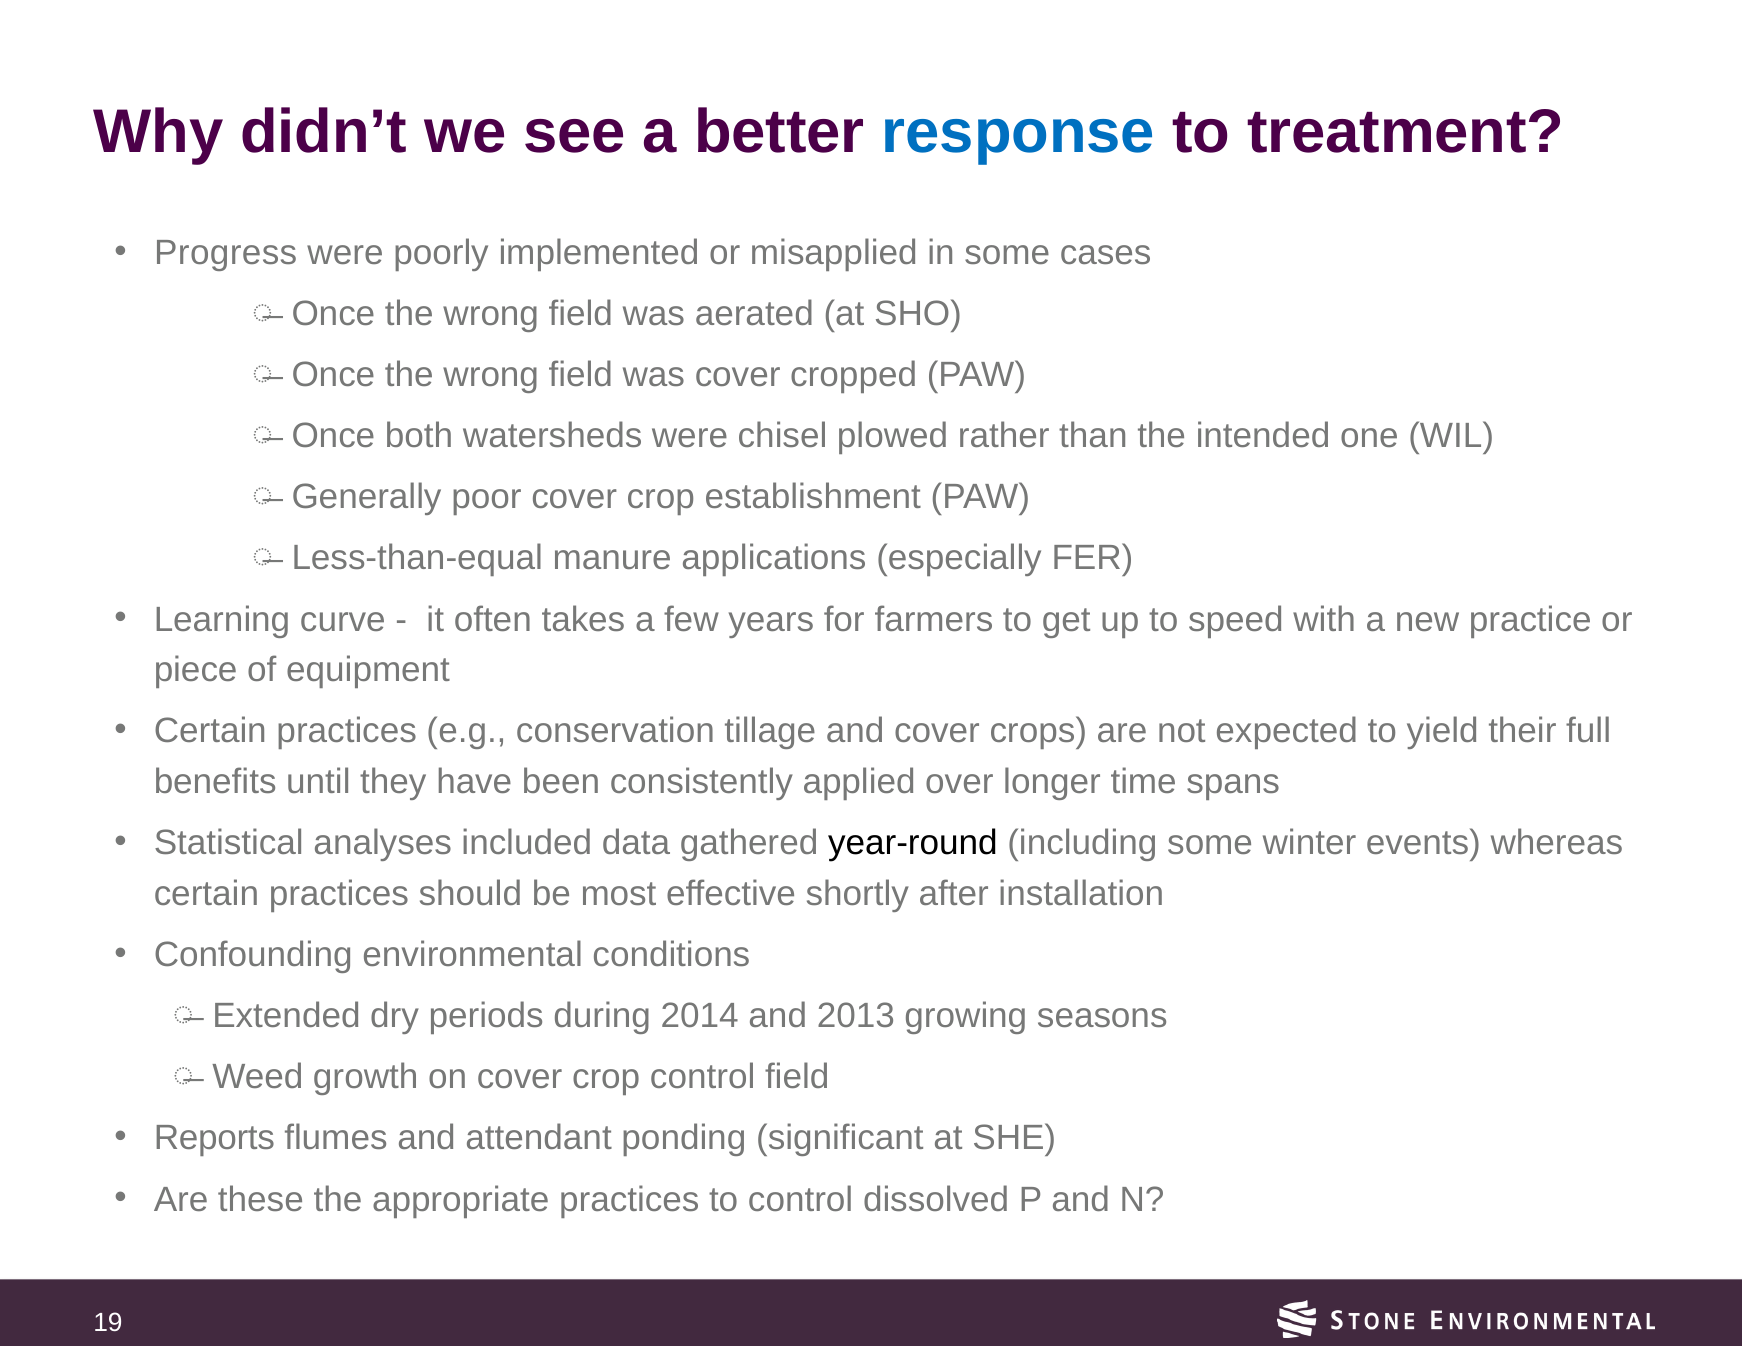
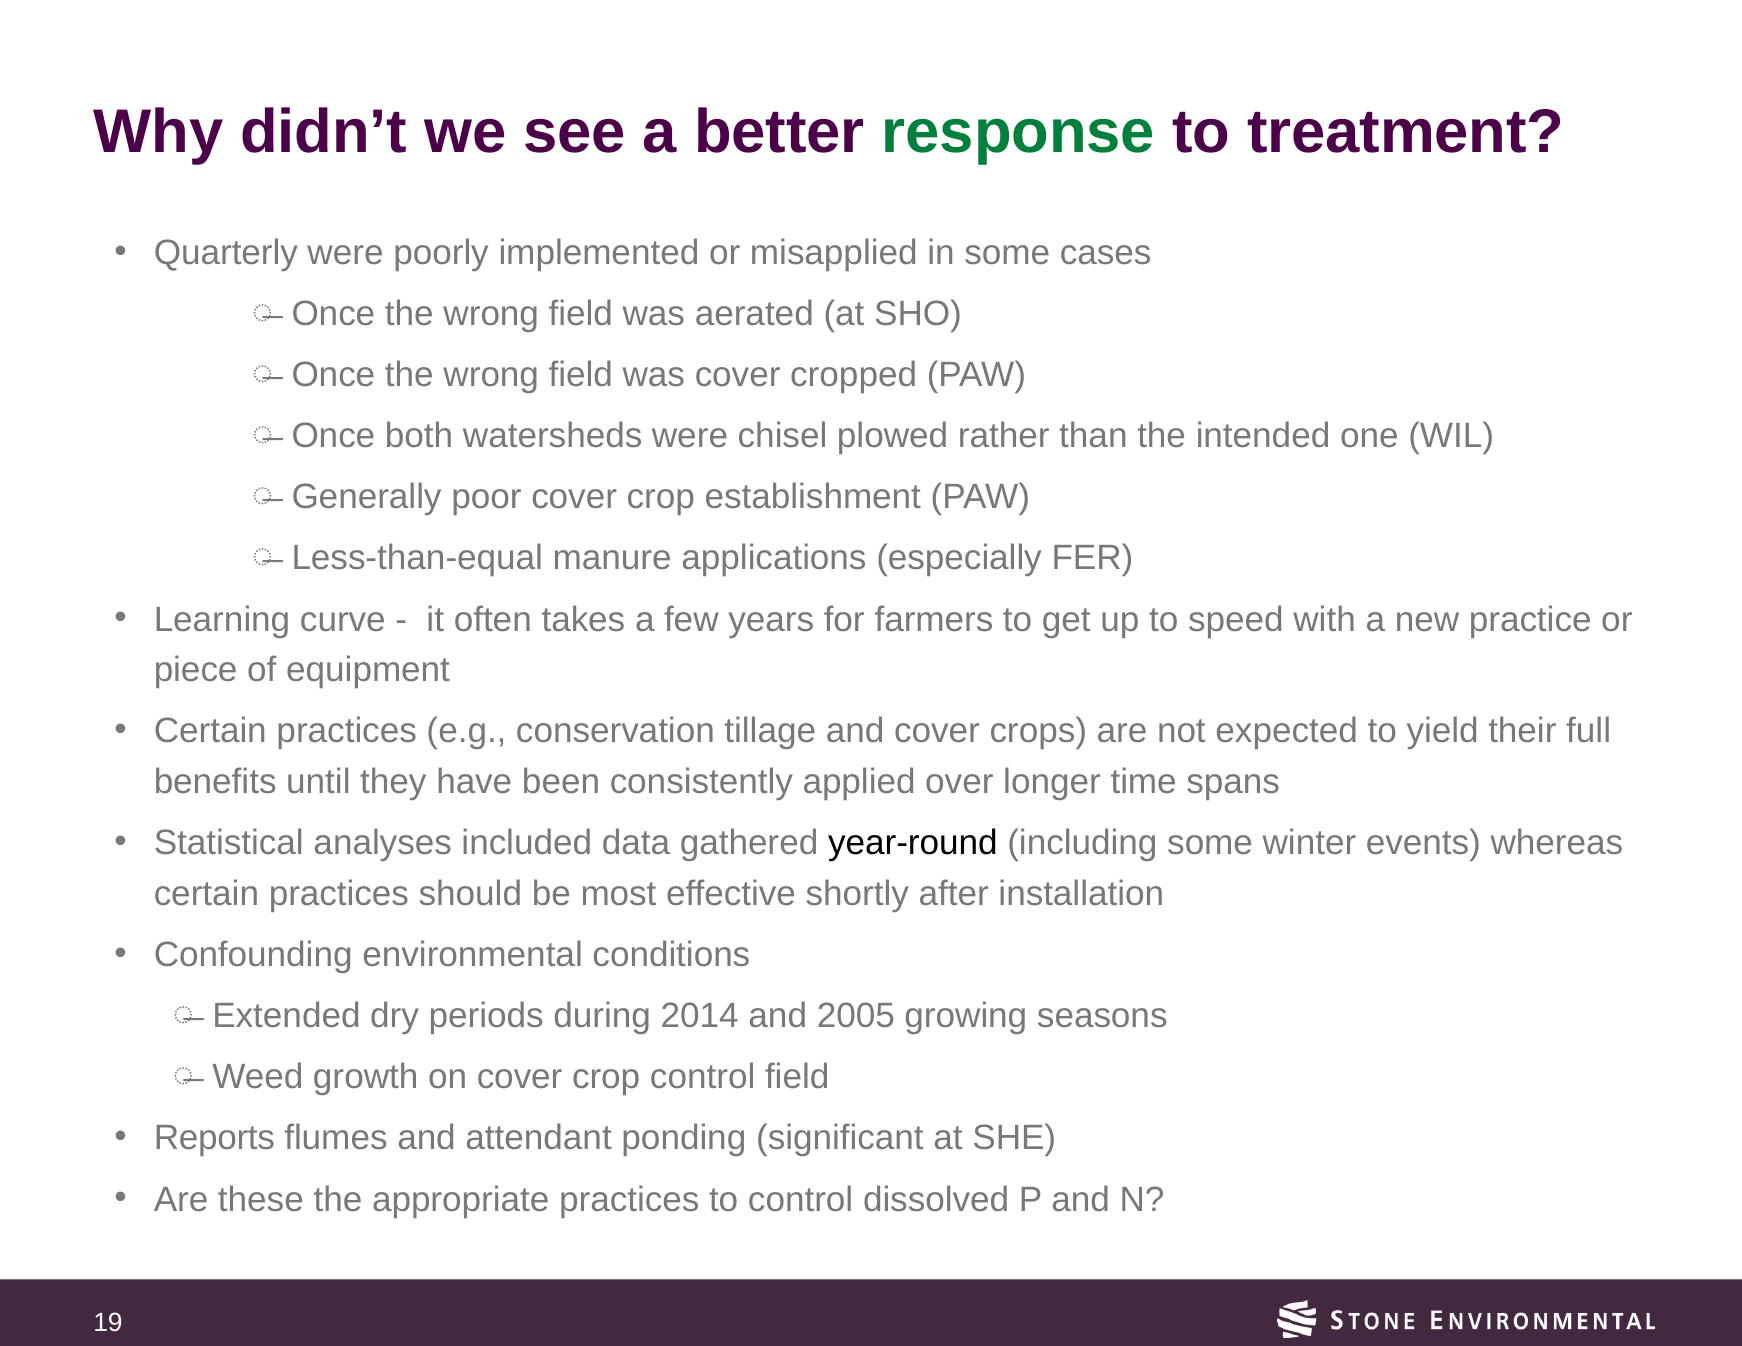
response colour: blue -> green
Progress: Progress -> Quarterly
2013: 2013 -> 2005
